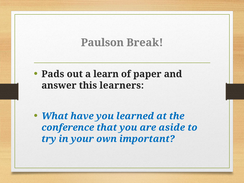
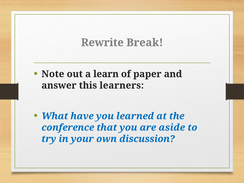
Paulson: Paulson -> Rewrite
Pads: Pads -> Note
important: important -> discussion
